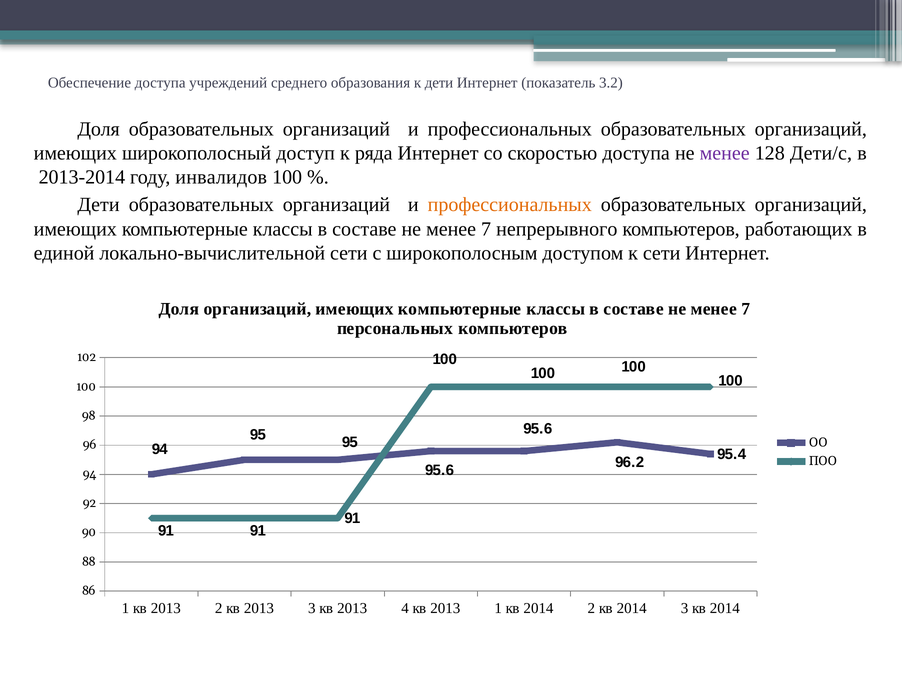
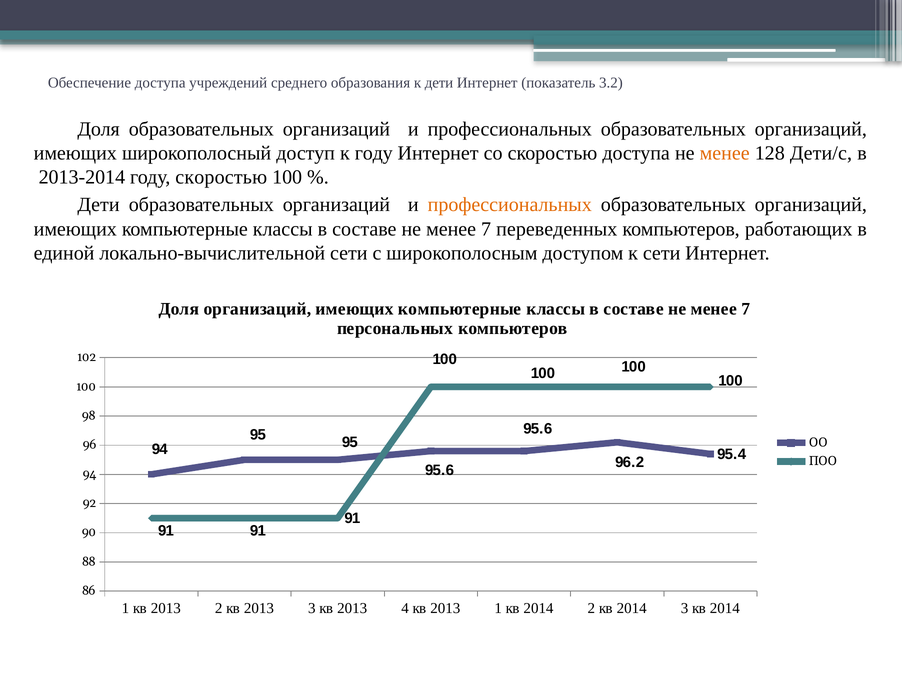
к ряда: ряда -> году
менее at (725, 153) colour: purple -> orange
году инвалидов: инвалидов -> скоростью
непрерывного: непрерывного -> переведенных
